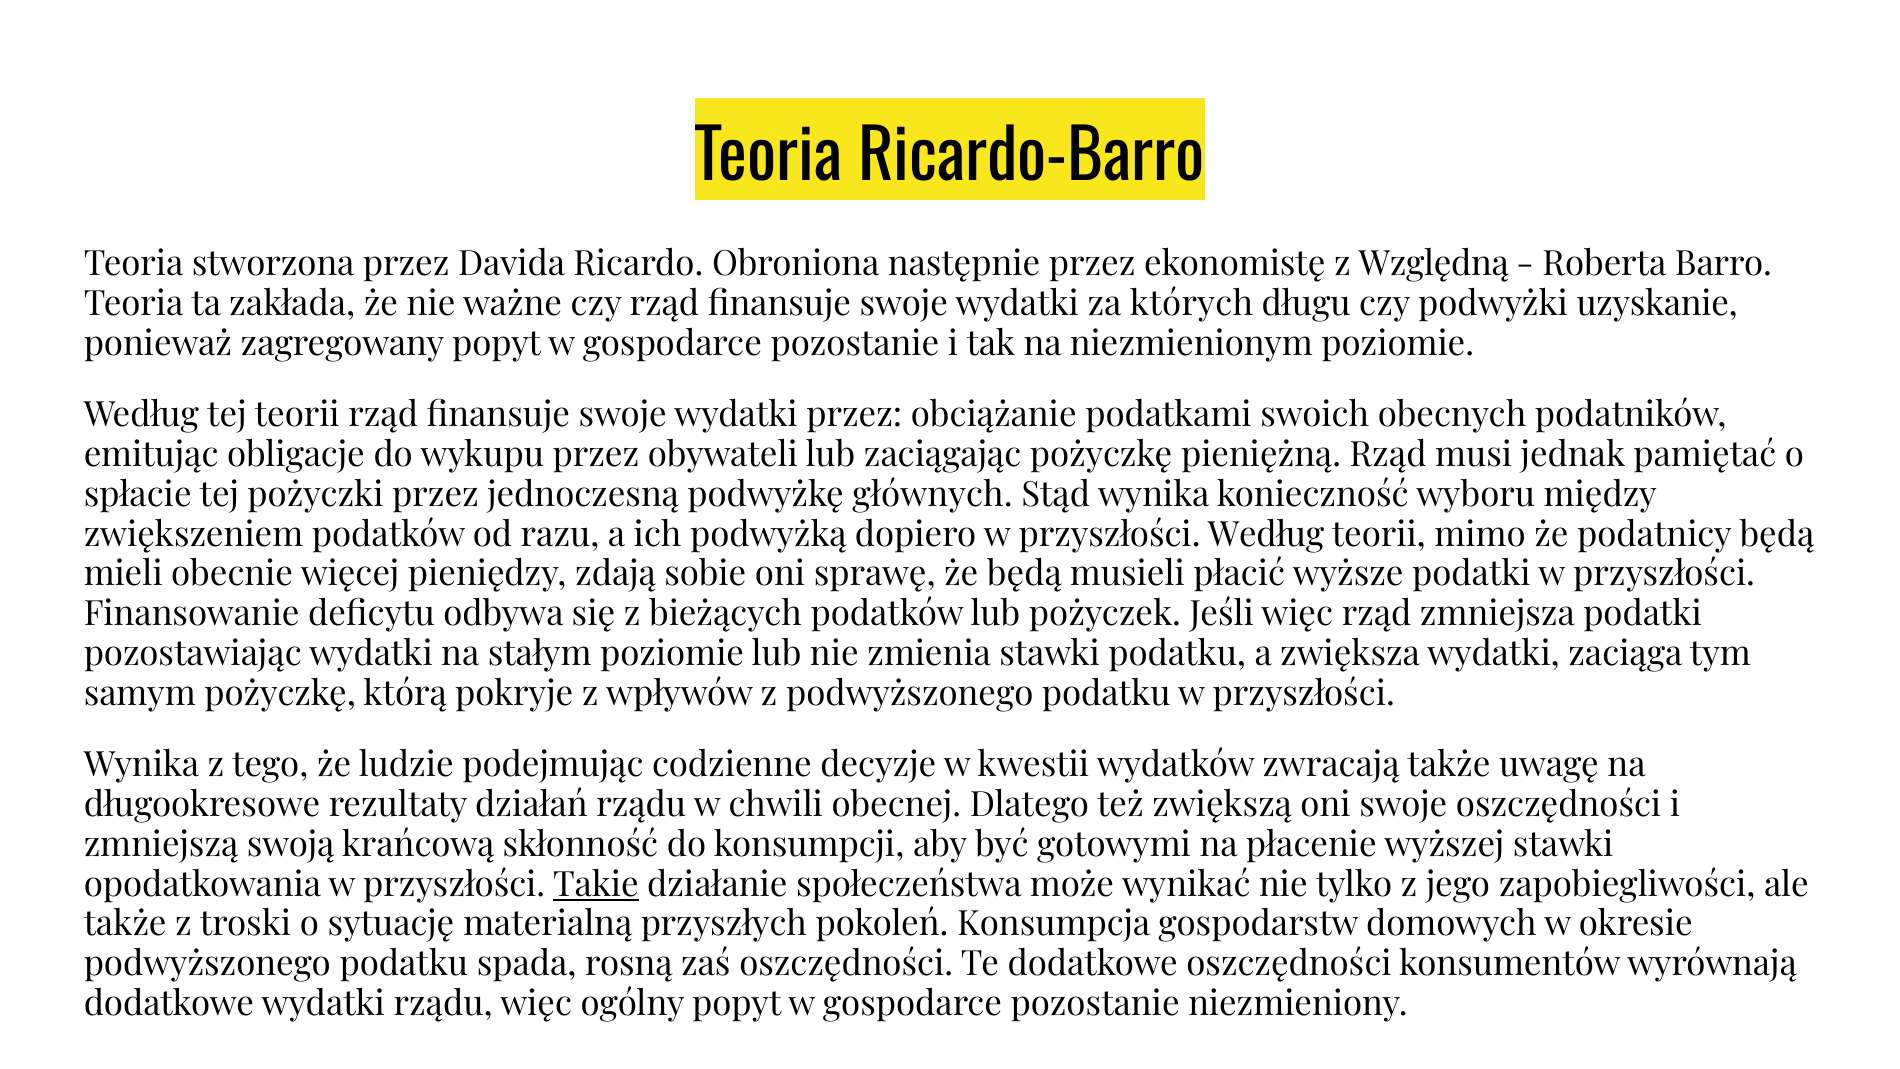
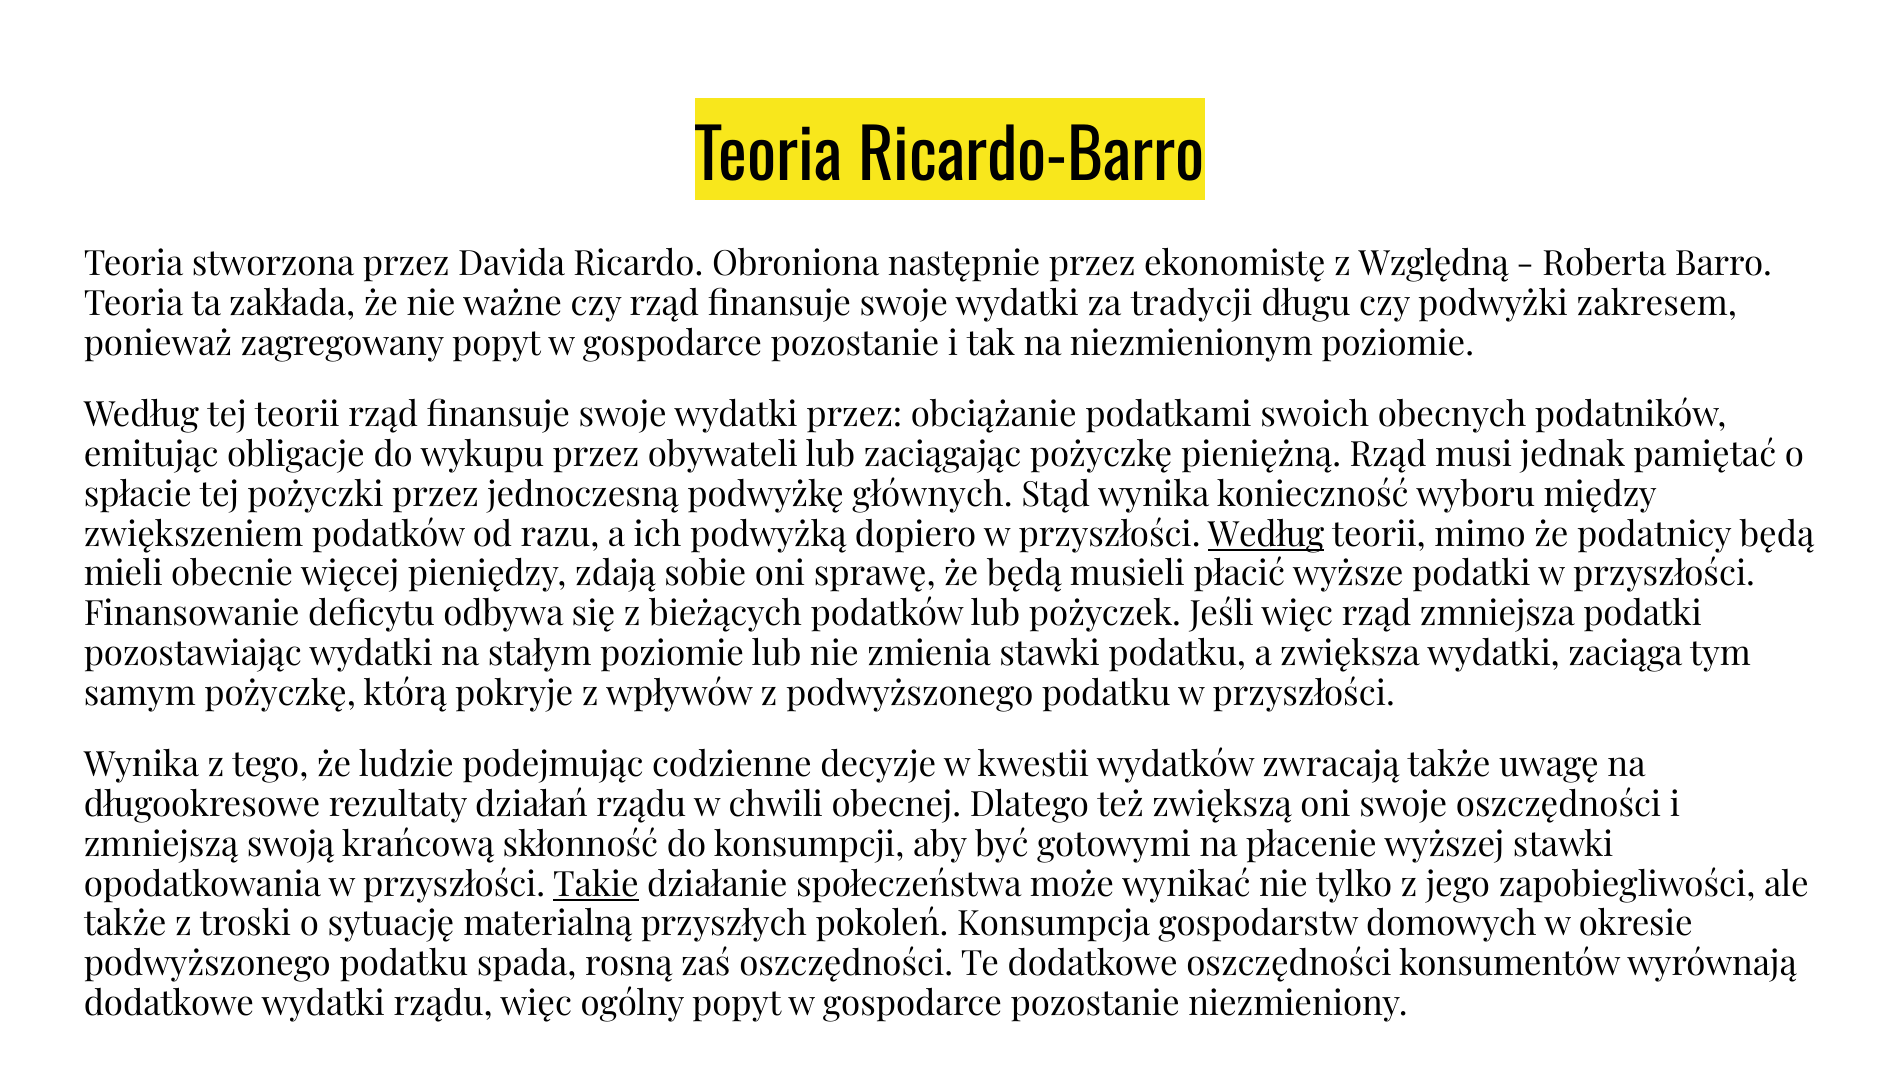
których: których -> tradycji
uzyskanie: uzyskanie -> zakresem
Według at (1266, 534) underline: none -> present
